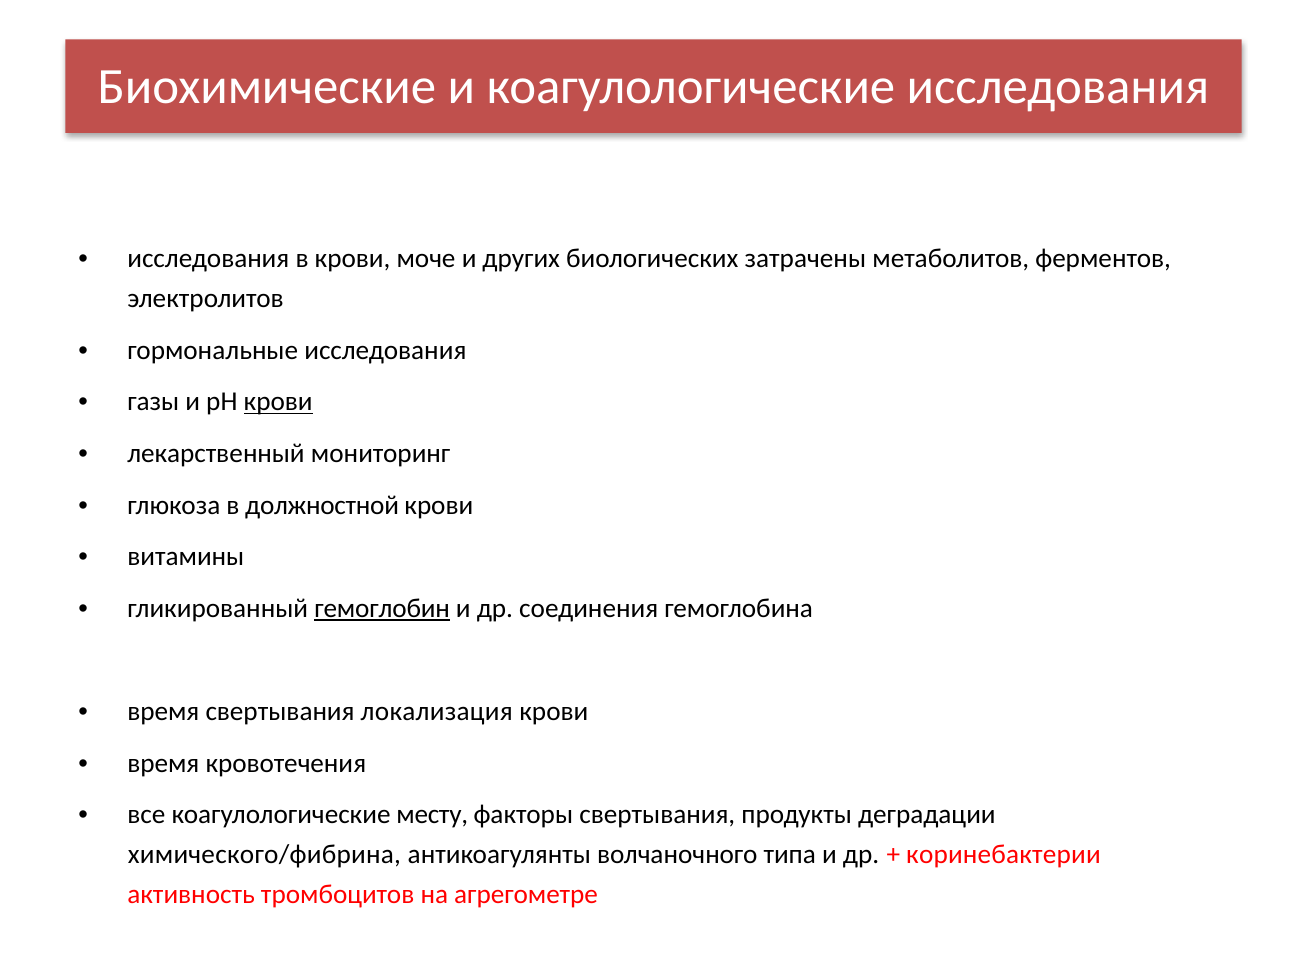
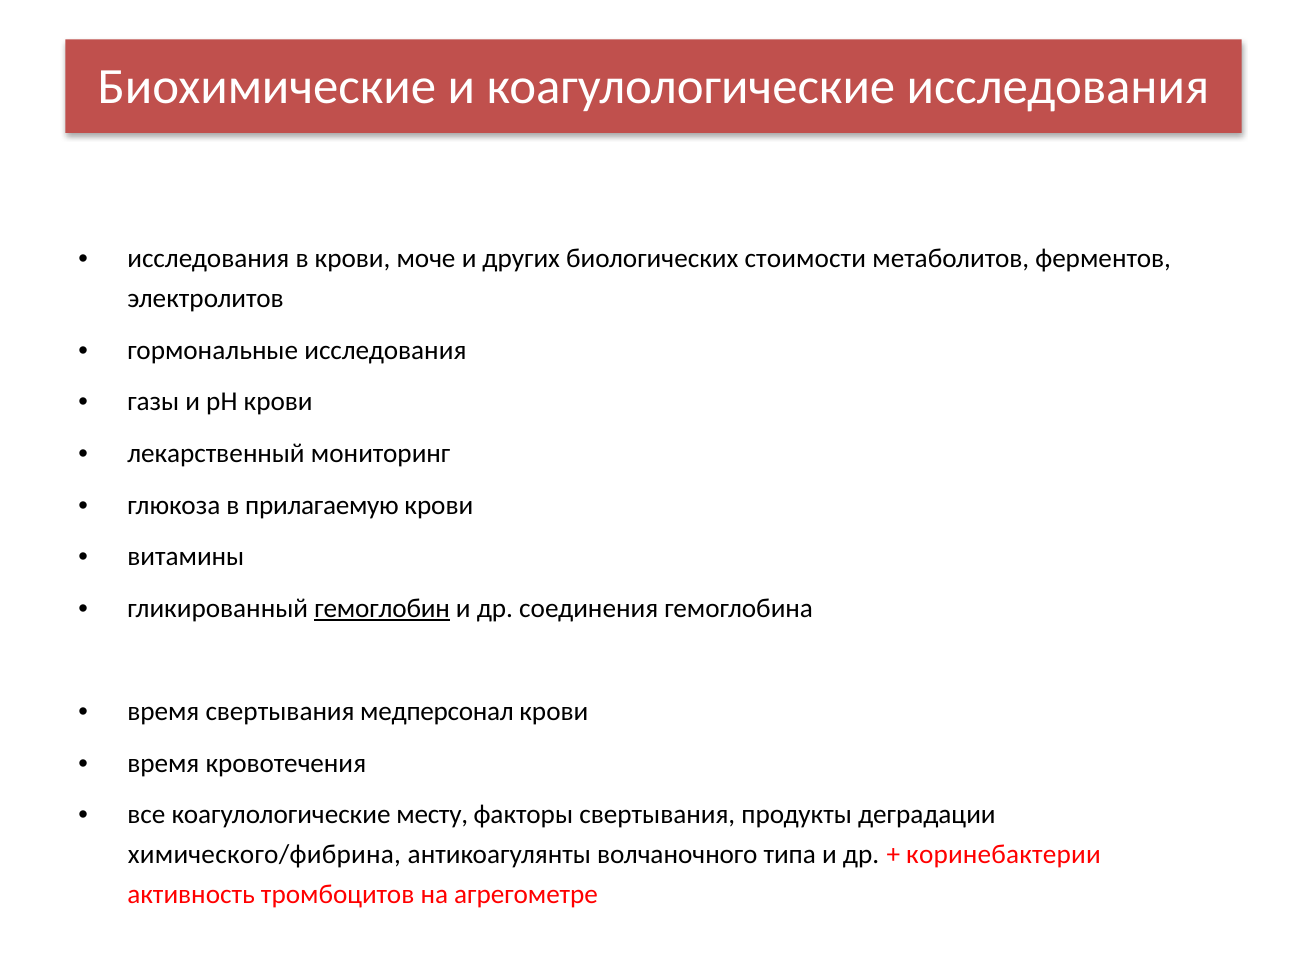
затрачены: затрачены -> стоимости
крови at (278, 402) underline: present -> none
должностной: должностной -> прилагаемую
локализация: локализация -> медперсонал
